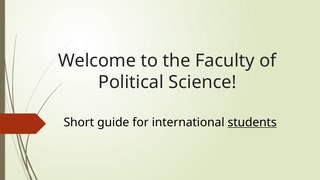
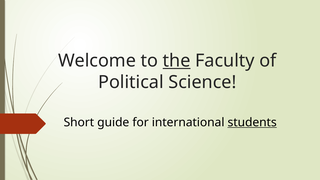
the underline: none -> present
